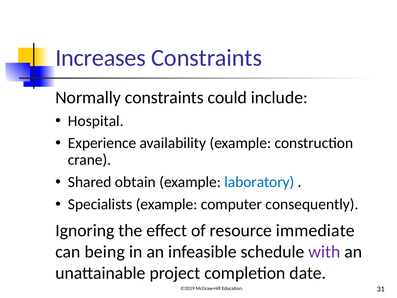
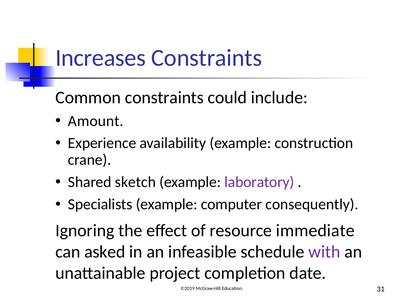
Normally: Normally -> Common
Hospital: Hospital -> Amount
obtain: obtain -> sketch
laboratory colour: blue -> purple
being: being -> asked
